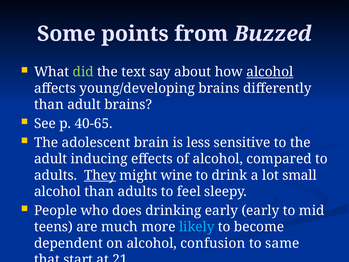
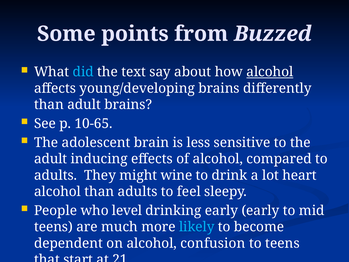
did colour: light green -> light blue
40-65: 40-65 -> 10-65
They underline: present -> none
small: small -> heart
does: does -> level
to same: same -> teens
